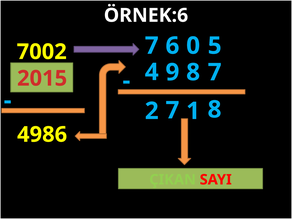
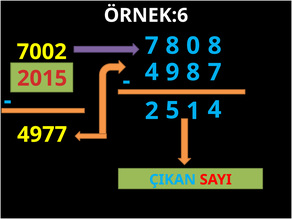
7 6: 6 -> 8
0 5: 5 -> 8
2 7: 7 -> 5
8 at (215, 110): 8 -> 4
4986: 4986 -> 4977
ÇIKAN colour: light green -> light blue
